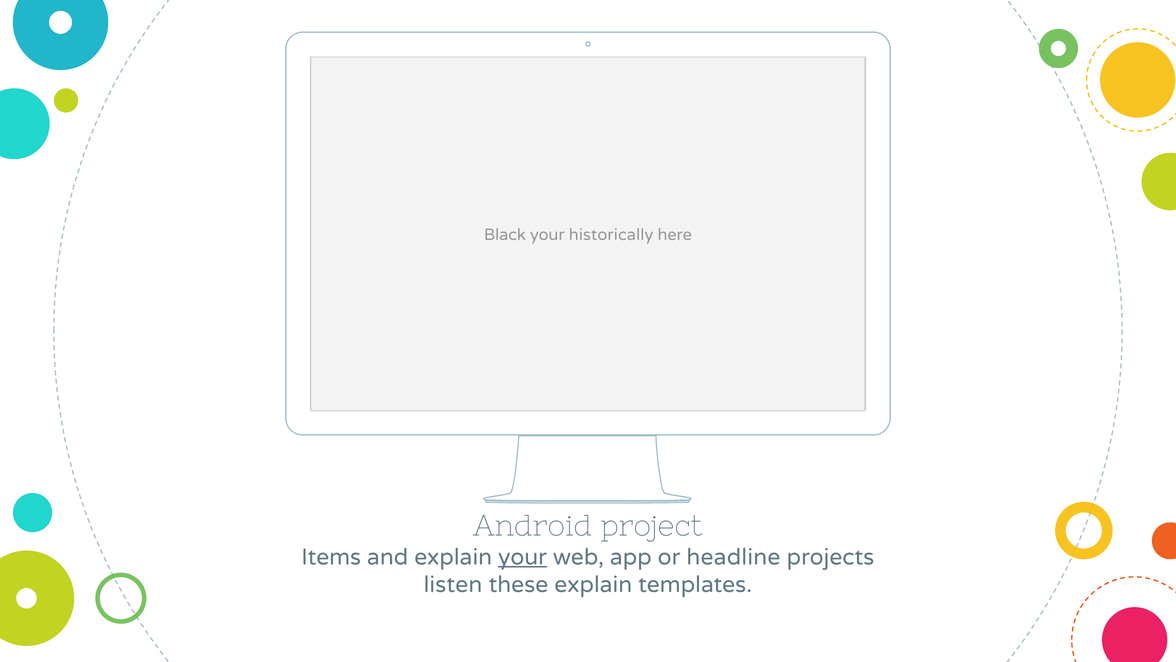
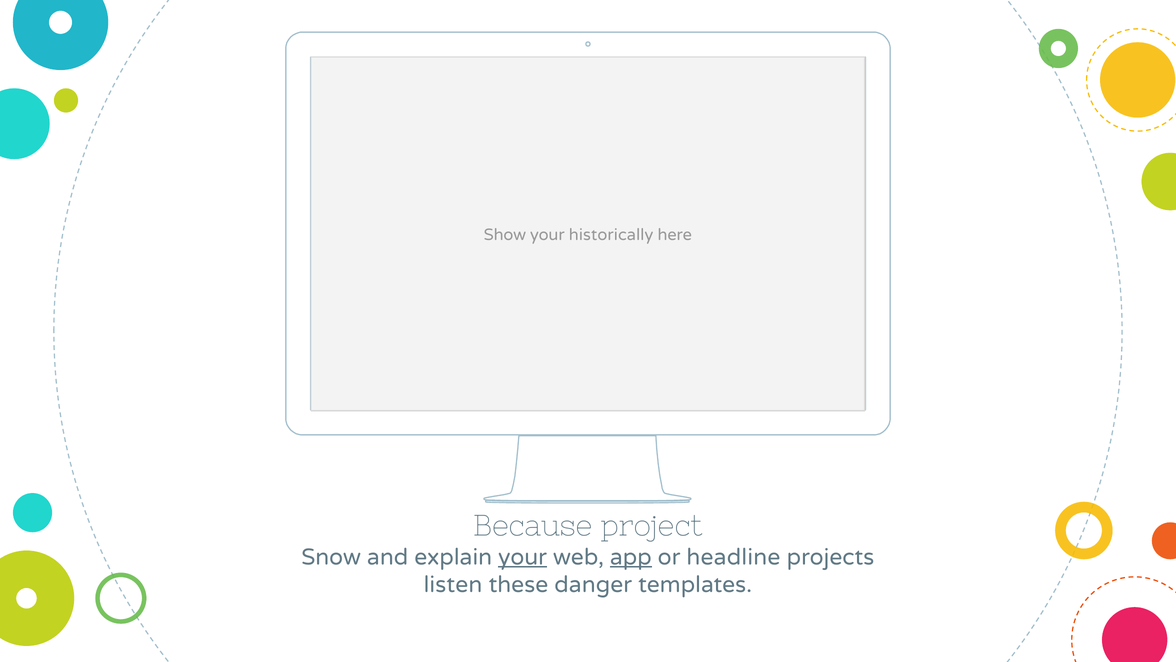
Black: Black -> Show
Android: Android -> Because
Items: Items -> Snow
app underline: none -> present
these explain: explain -> danger
